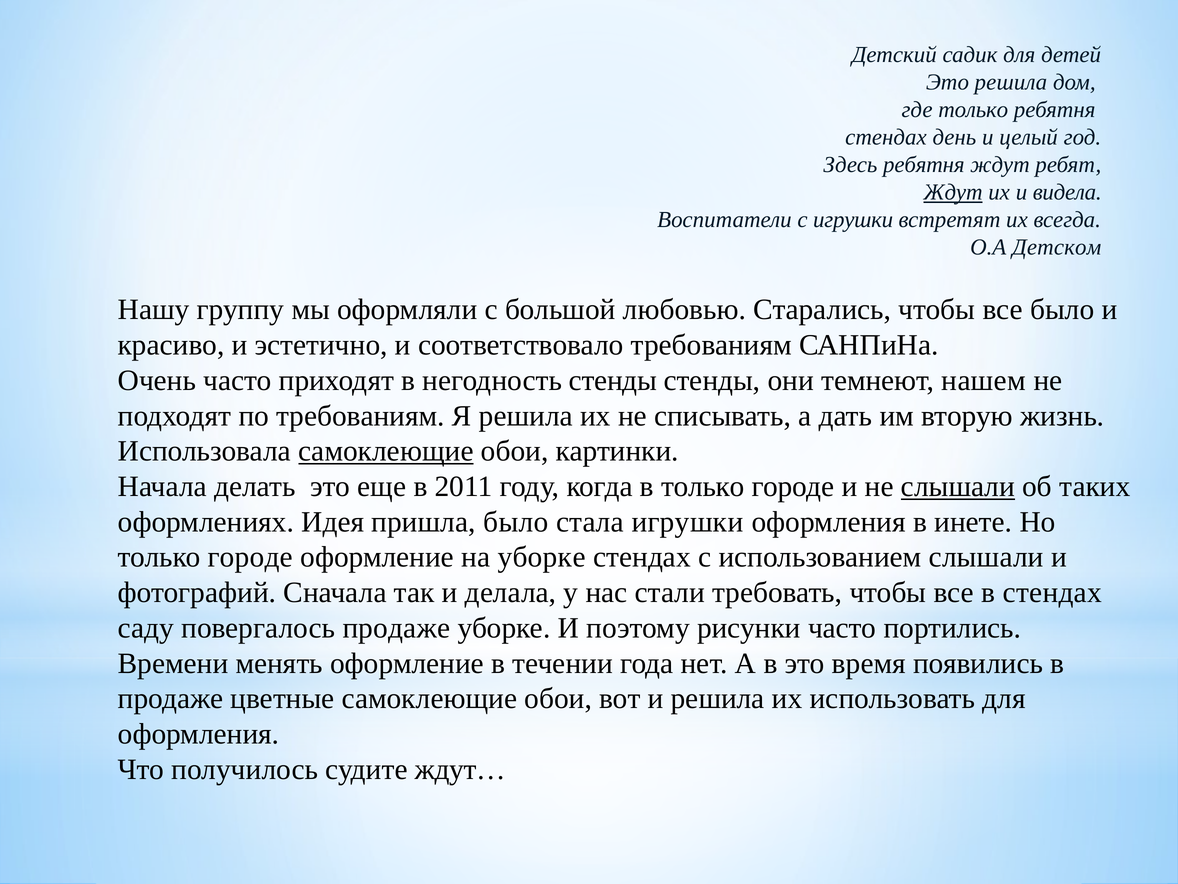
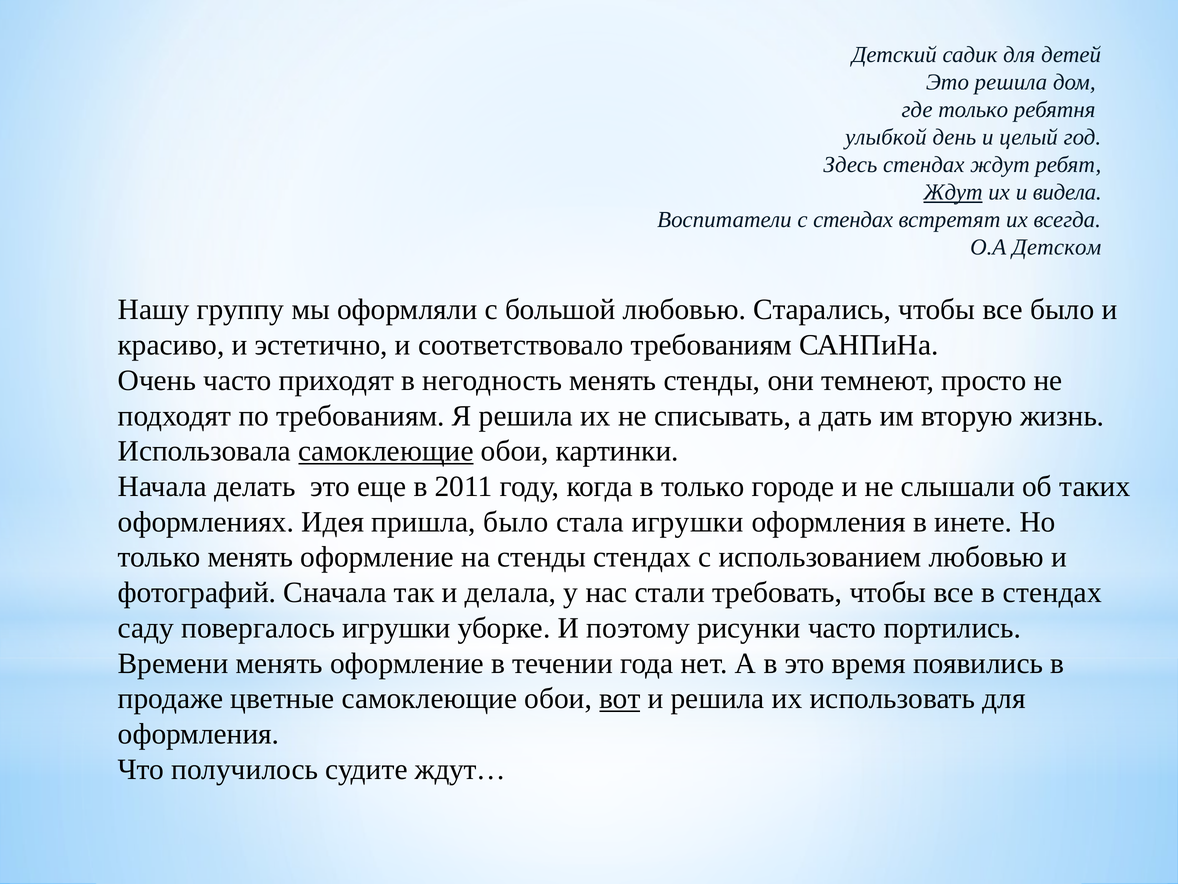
стендах at (886, 137): стендах -> улыбкой
Здесь ребятня: ребятня -> стендах
с игрушки: игрушки -> стендах
негодность стенды: стенды -> менять
нашем: нашем -> просто
слышали at (958, 486) underline: present -> none
городе at (250, 557): городе -> менять
на уборке: уборке -> стенды
использованием слышали: слышали -> любовью
повергалось продаже: продаже -> игрушки
вот underline: none -> present
